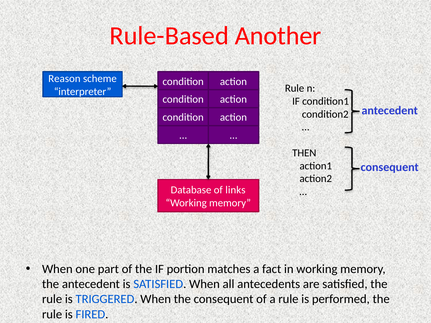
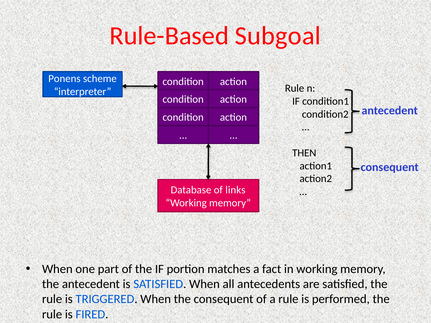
Another: Another -> Subgoal
Reason: Reason -> Ponens
